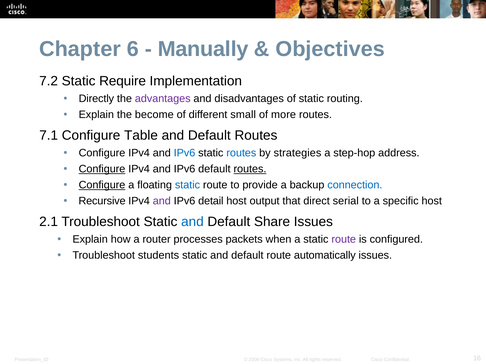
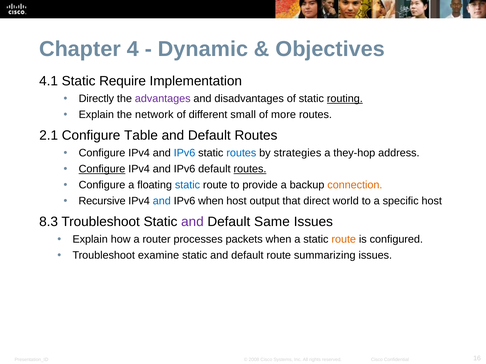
6: 6 -> 4
Manually: Manually -> Dynamic
7.2: 7.2 -> 4.1
routing underline: none -> present
become: become -> network
7.1: 7.1 -> 2.1
step-hop: step-hop -> they-hop
Configure at (102, 185) underline: present -> none
connection colour: blue -> orange
and at (162, 201) colour: purple -> blue
IPv6 detail: detail -> when
serial: serial -> world
2.1: 2.1 -> 8.3
and at (192, 222) colour: blue -> purple
Share: Share -> Same
route at (344, 240) colour: purple -> orange
students: students -> examine
automatically: automatically -> summarizing
